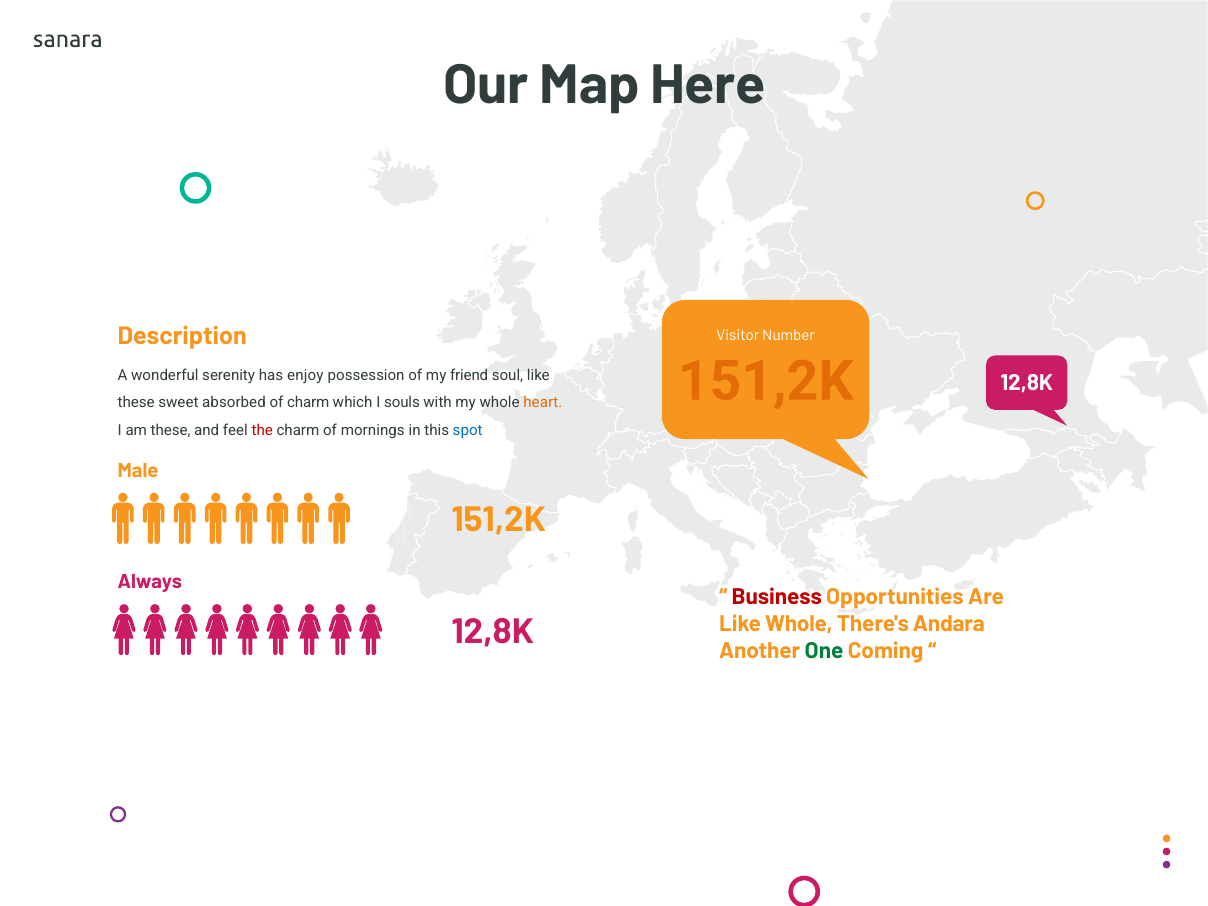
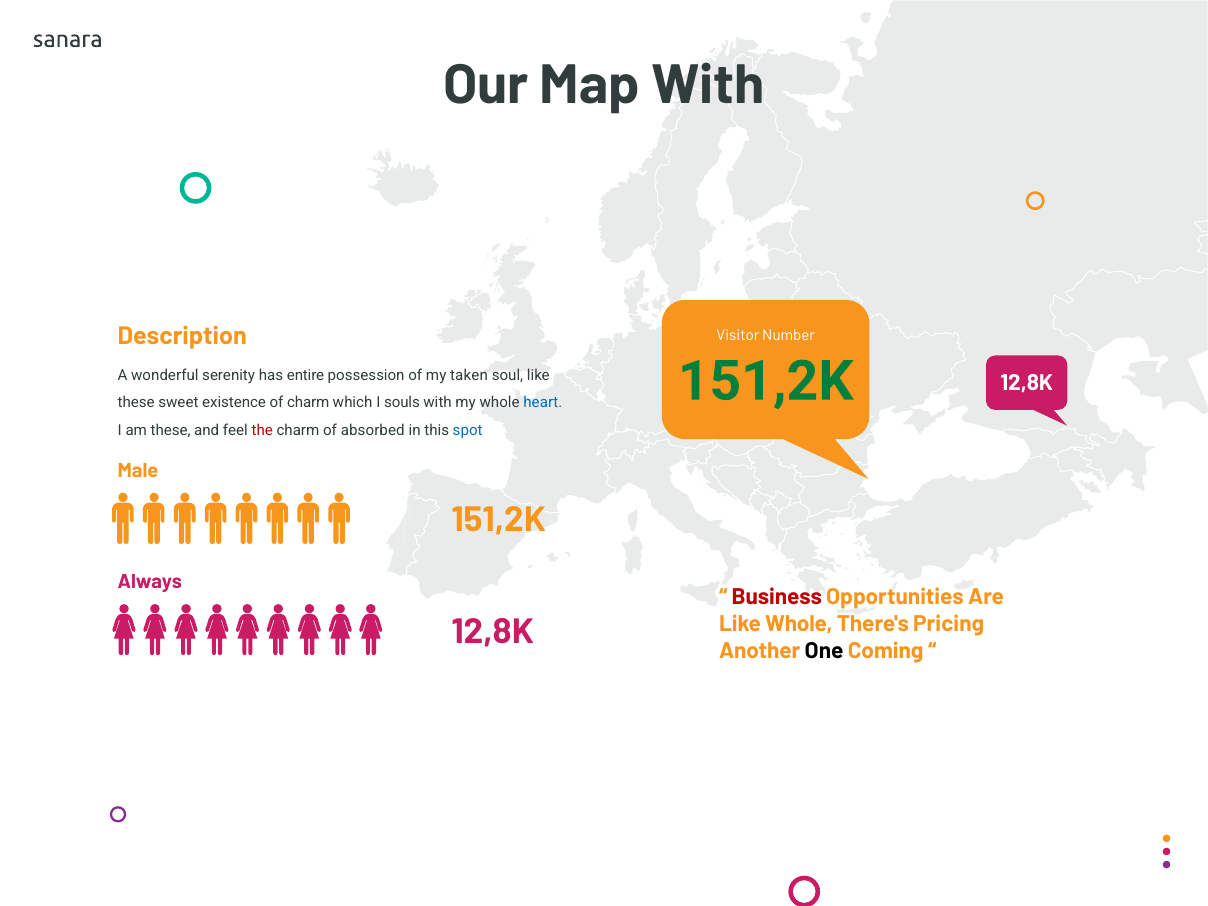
Map Here: Here -> With
151,2K at (766, 381) colour: orange -> green
enjoy: enjoy -> entire
friend: friend -> taken
absorbed: absorbed -> existence
heart colour: orange -> blue
mornings: mornings -> absorbed
Andara: Andara -> Pricing
One colour: green -> black
